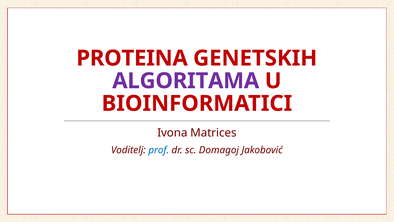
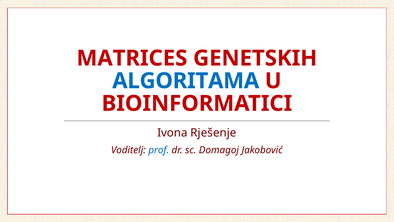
PROTEINA: PROTEINA -> MATRICES
ALGORITAMA colour: purple -> blue
Matrices: Matrices -> Rješenje
